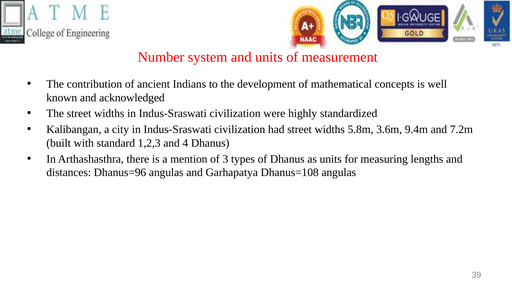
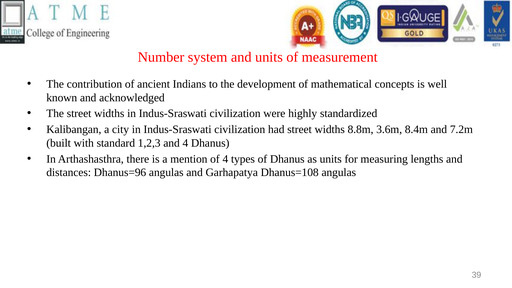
5.8m: 5.8m -> 8.8m
9.4m: 9.4m -> 8.4m
of 3: 3 -> 4
